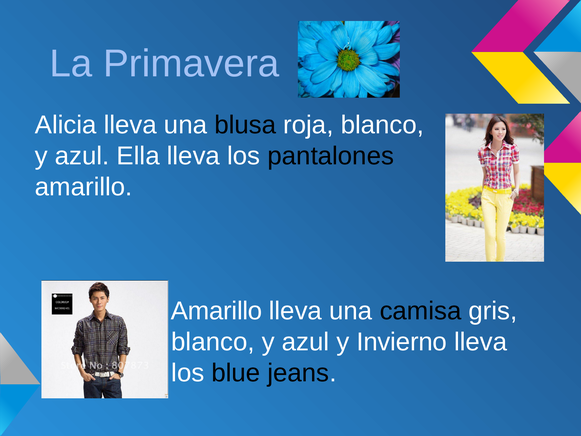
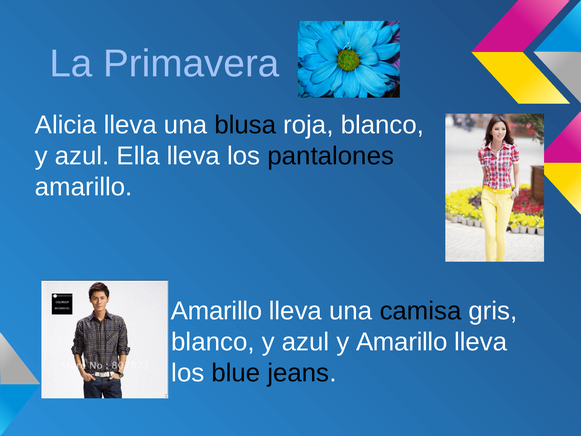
y Invierno: Invierno -> Amarillo
